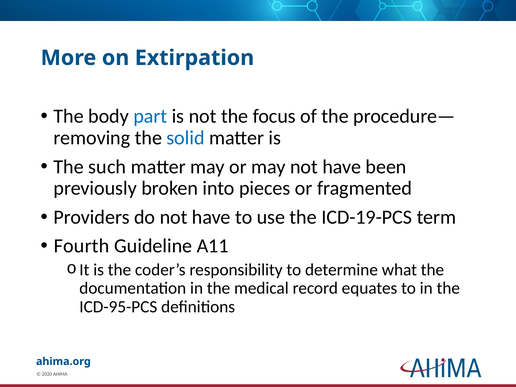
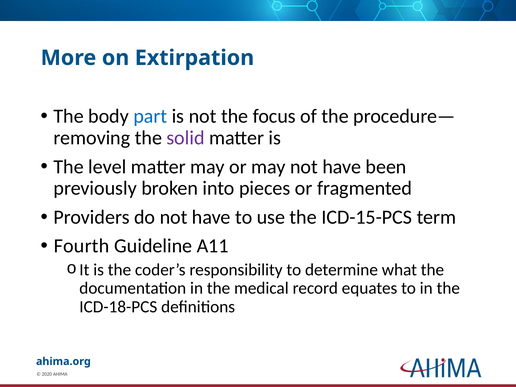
solid colour: blue -> purple
such: such -> level
ICD-19-PCS: ICD-19-PCS -> ICD-15-PCS
ICD-95-PCS: ICD-95-PCS -> ICD-18-PCS
